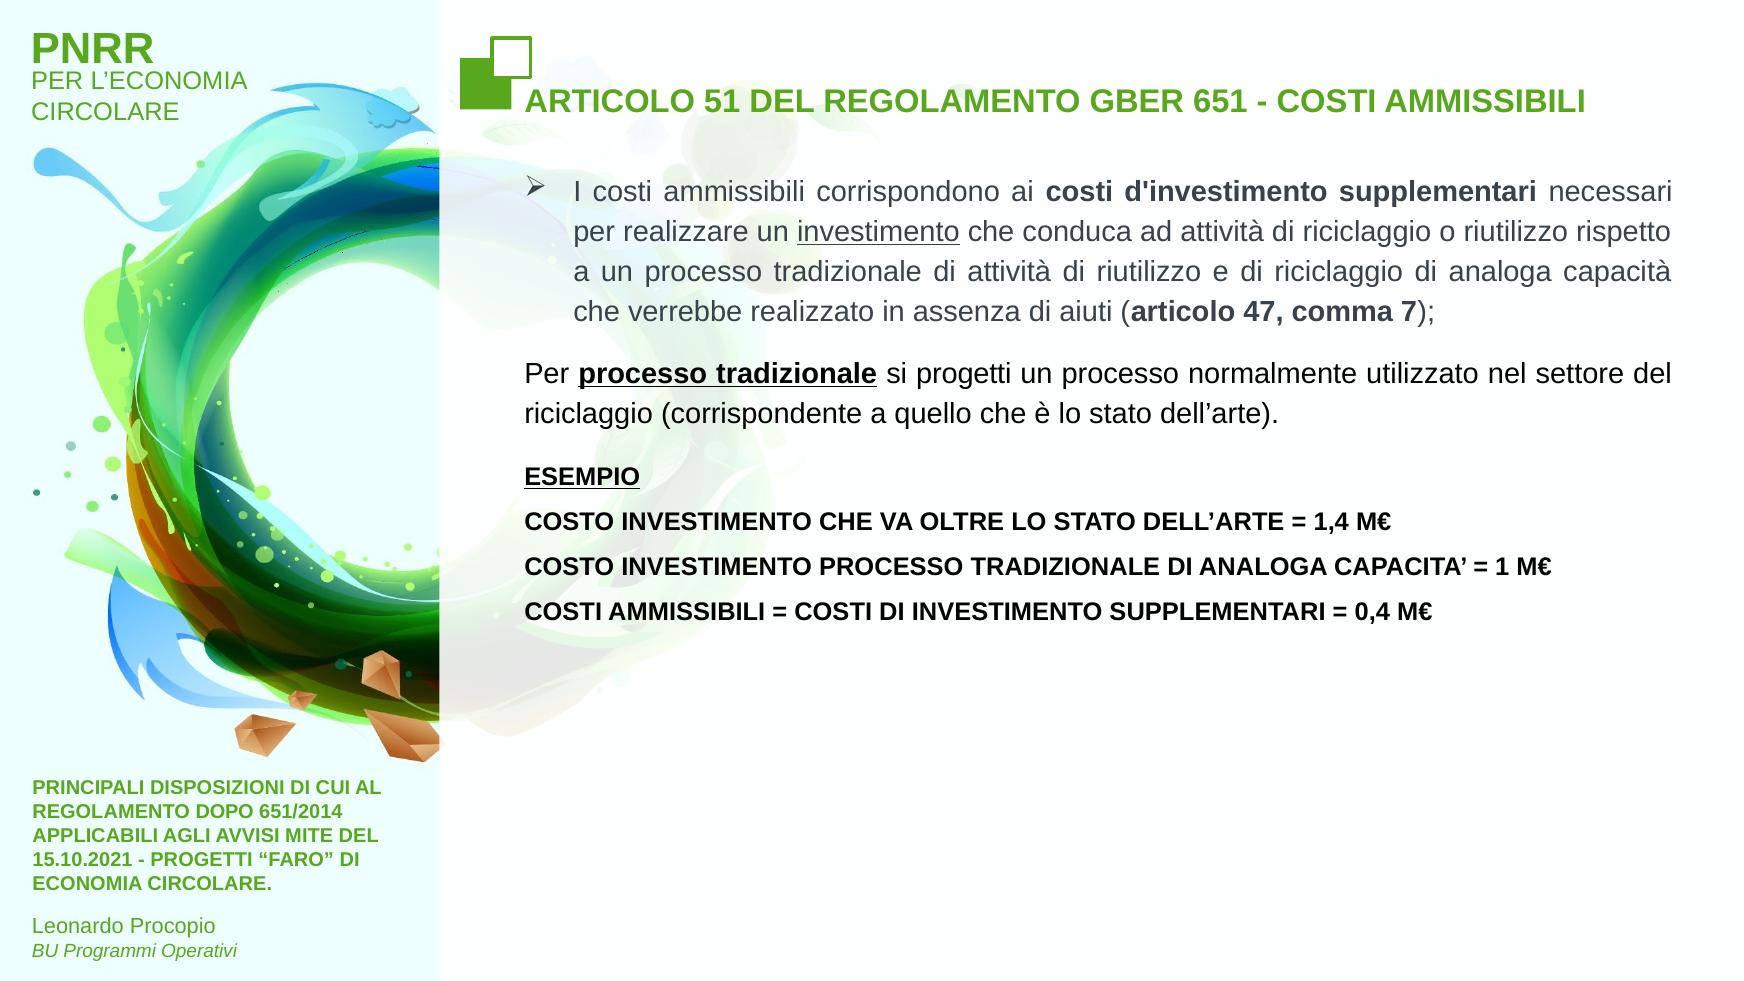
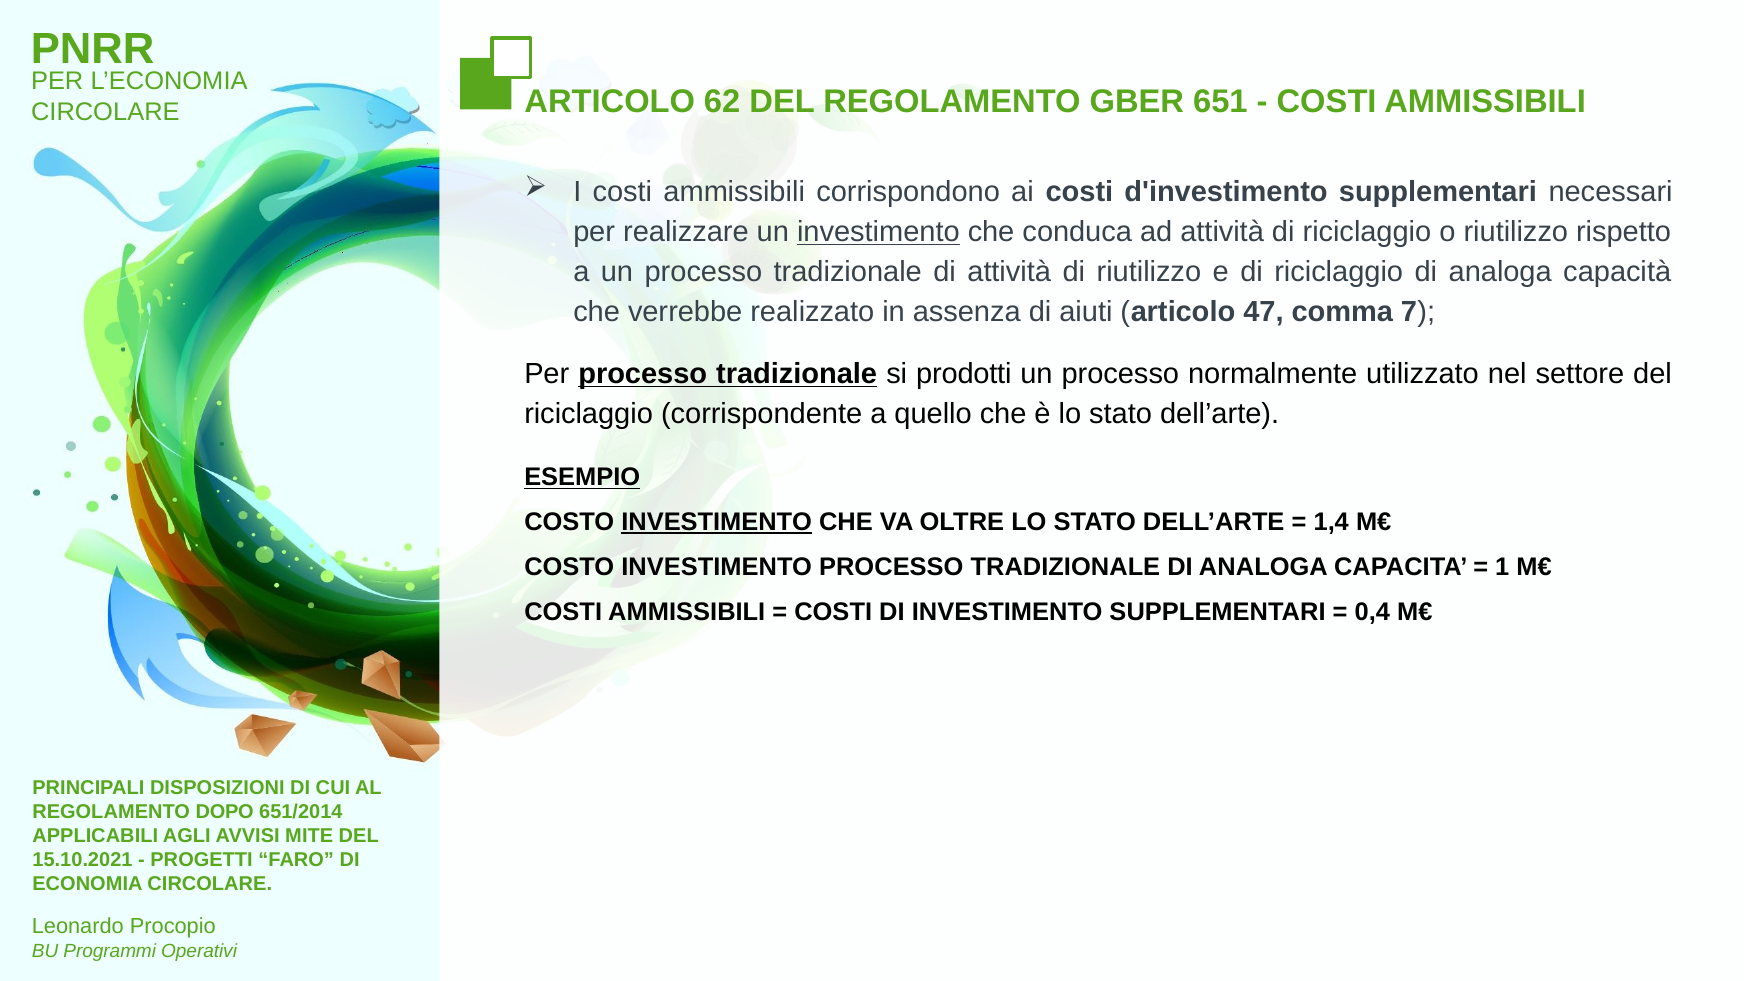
51: 51 -> 62
si progetti: progetti -> prodotti
INVESTIMENTO at (717, 522) underline: none -> present
